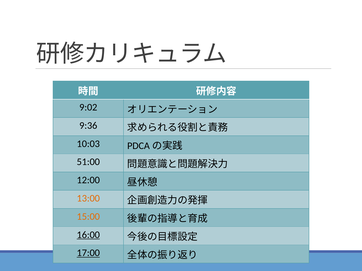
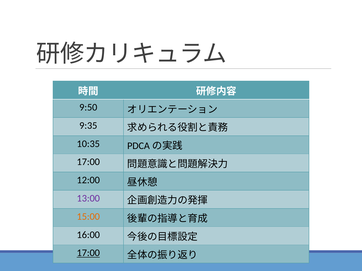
9:02: 9:02 -> 9:50
9:36: 9:36 -> 9:35
10:03: 10:03 -> 10:35
51:00 at (88, 162): 51:00 -> 17:00
13:00 colour: orange -> purple
16:00 underline: present -> none
